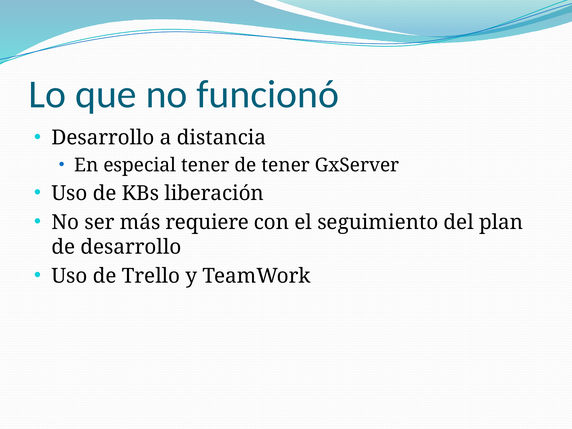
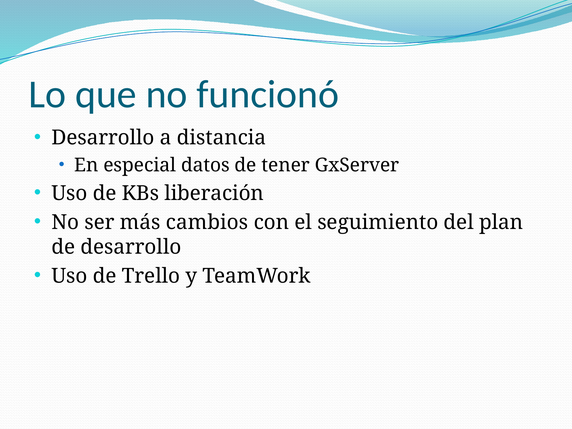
especial tener: tener -> datos
requiere: requiere -> cambios
